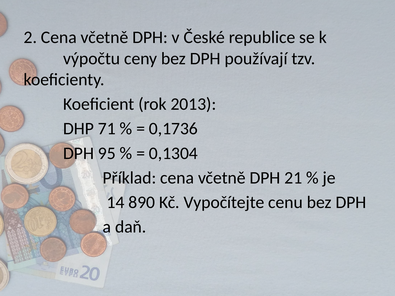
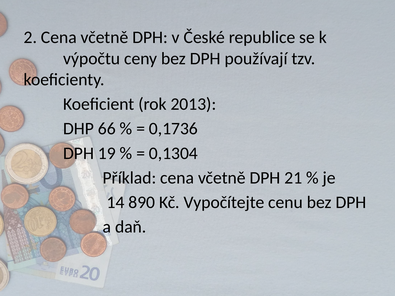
71: 71 -> 66
95: 95 -> 19
